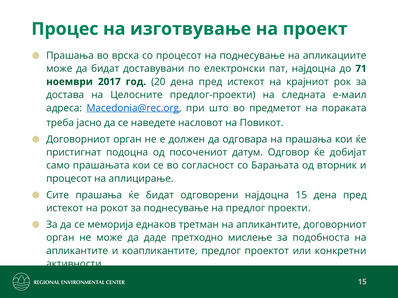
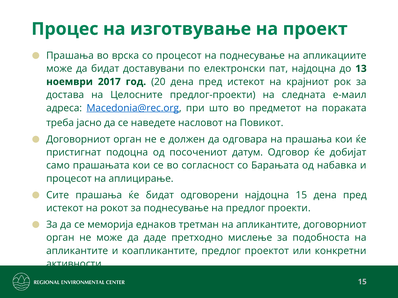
71: 71 -> 13
вторник: вторник -> набавка
